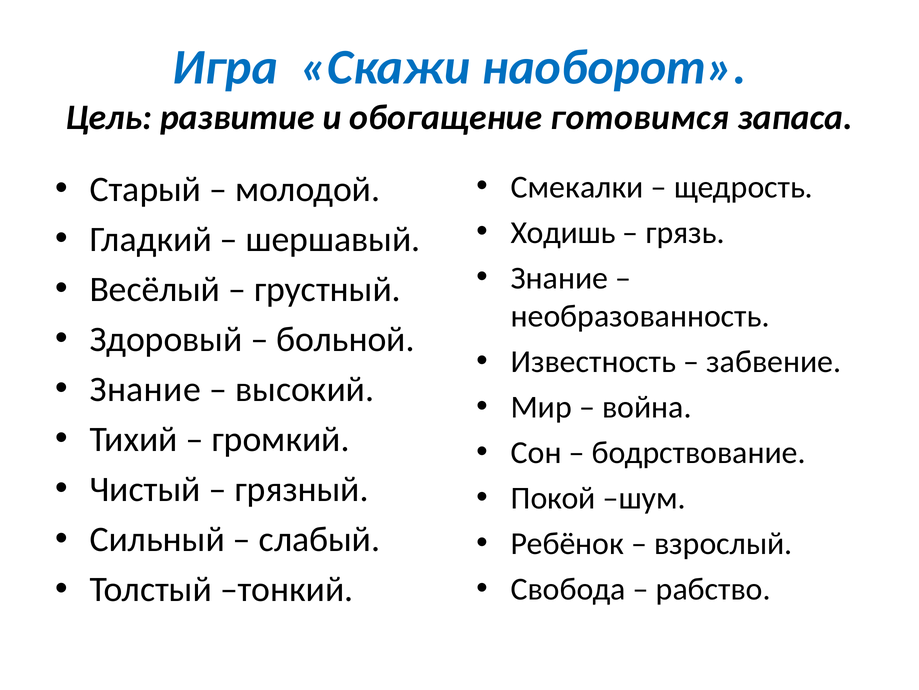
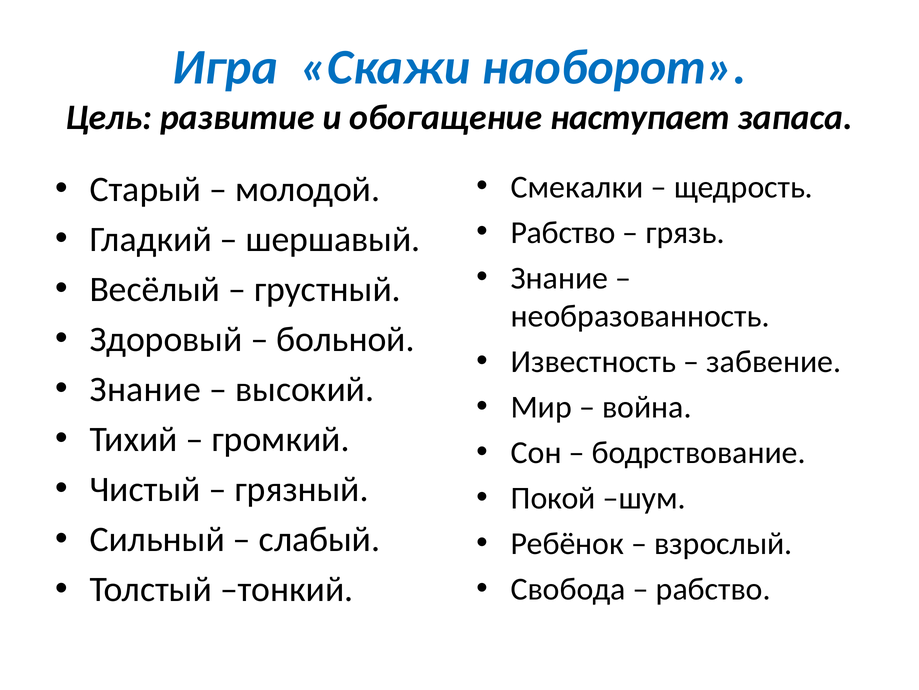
готовимся: готовимся -> наступает
Ходишь at (563, 232): Ходишь -> Рабство
